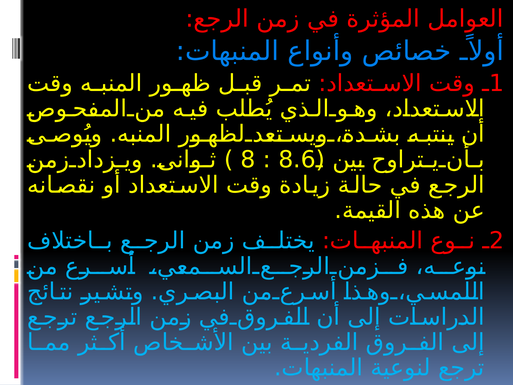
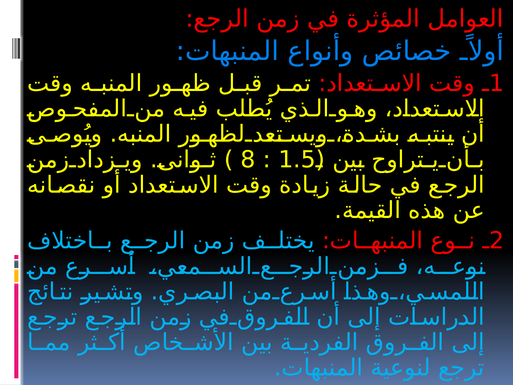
8.6: 8.6 -> 1.5
